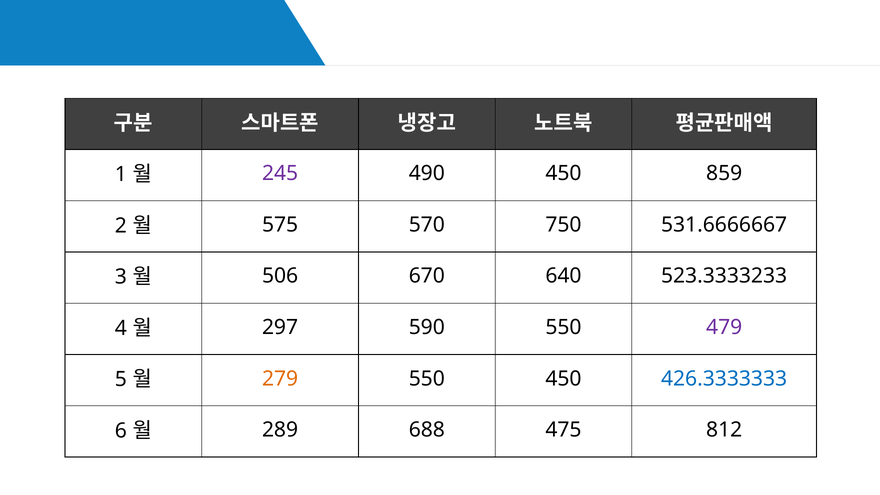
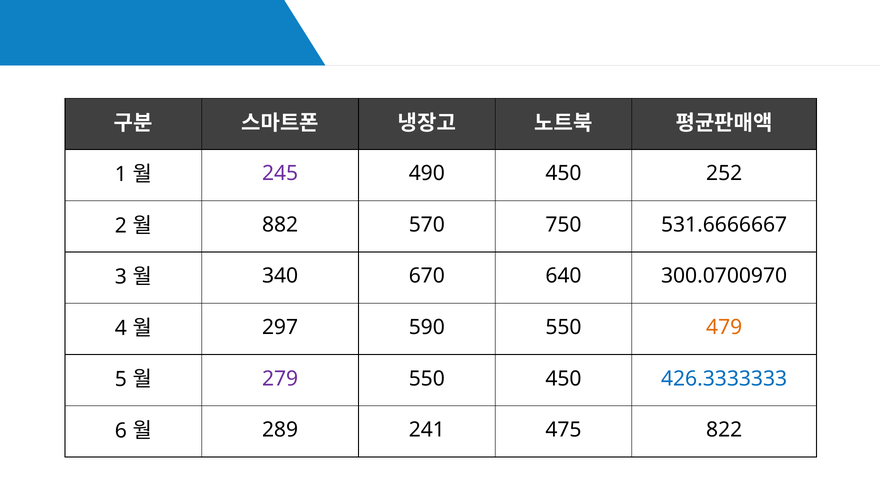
859: 859 -> 252
575: 575 -> 882
506: 506 -> 340
523.3333233: 523.3333233 -> 300.0700970
479 colour: purple -> orange
279 colour: orange -> purple
688: 688 -> 241
812: 812 -> 822
